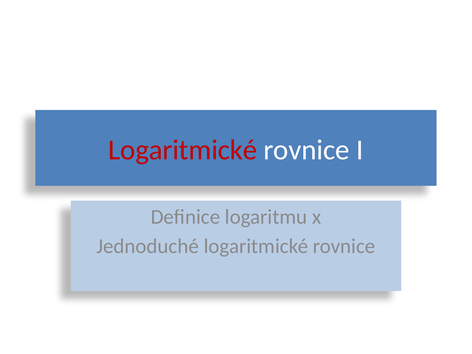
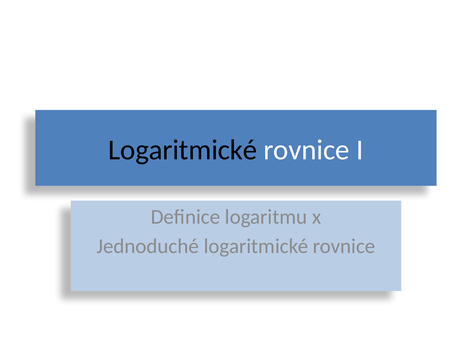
Logaritmické at (183, 150) colour: red -> black
